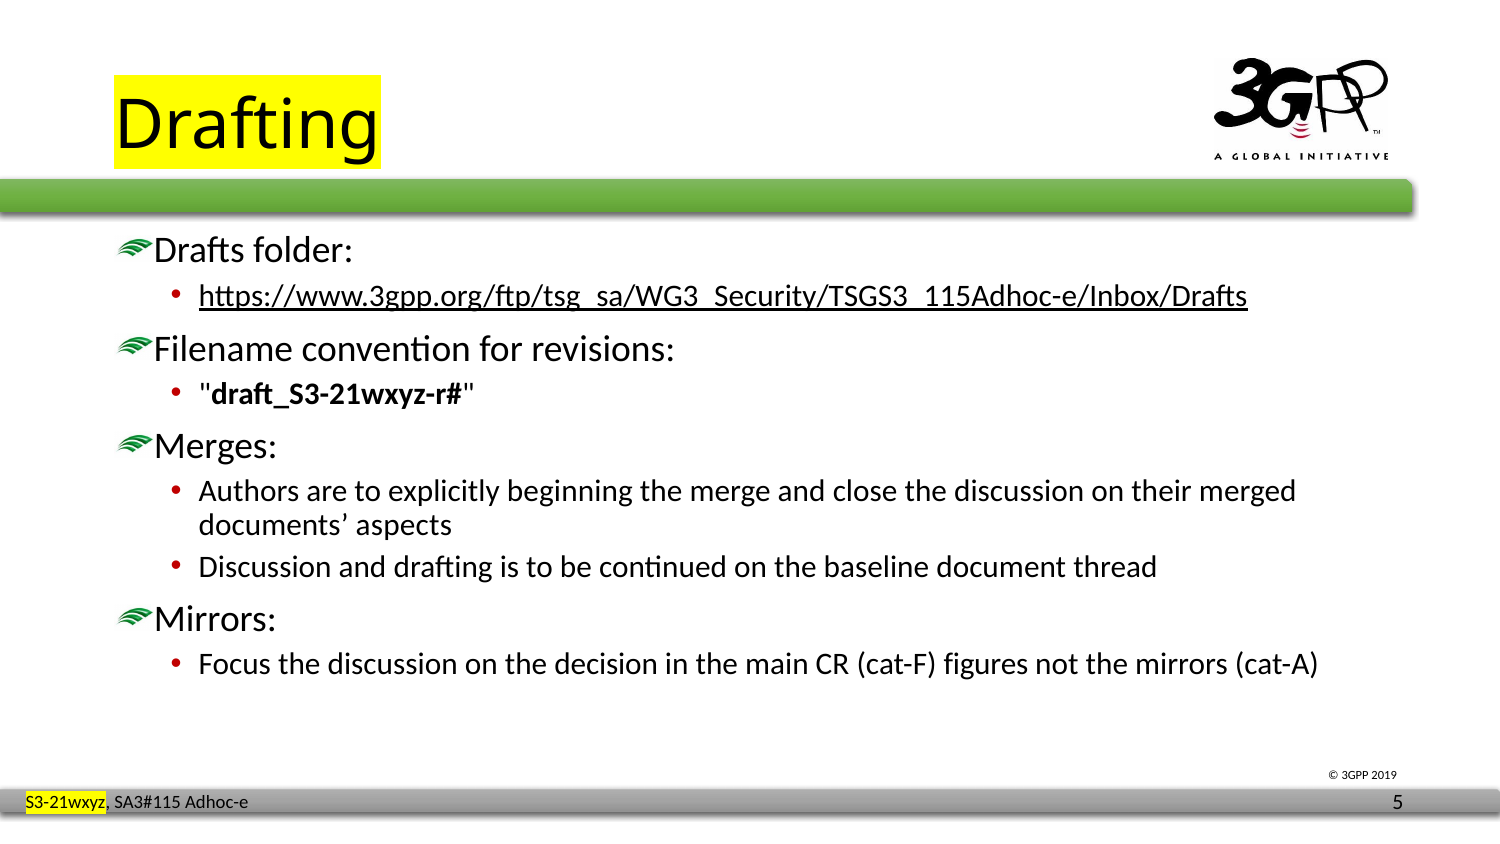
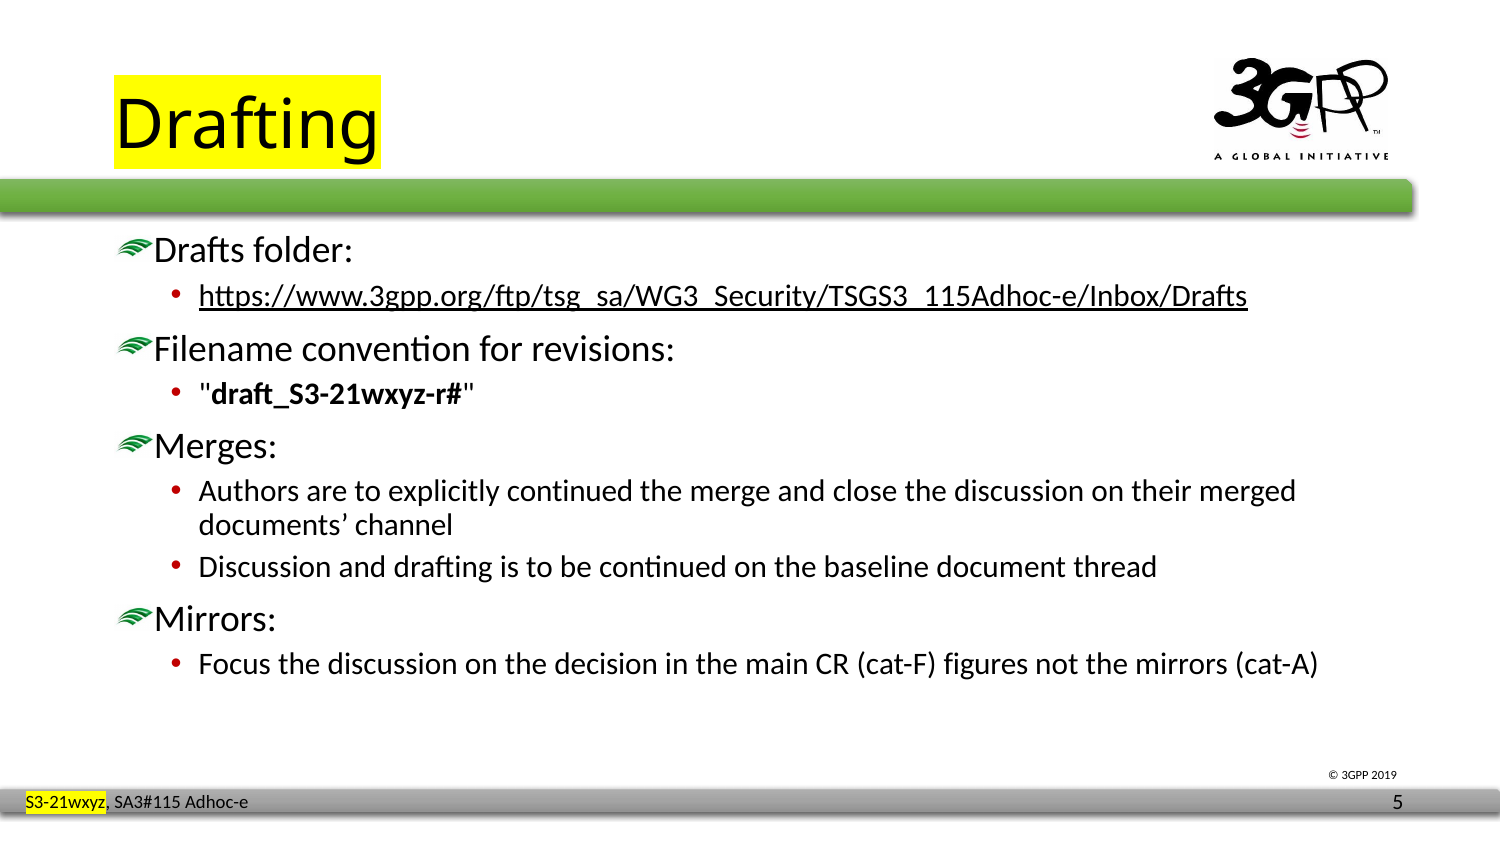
explicitly beginning: beginning -> continued
aspects: aspects -> channel
